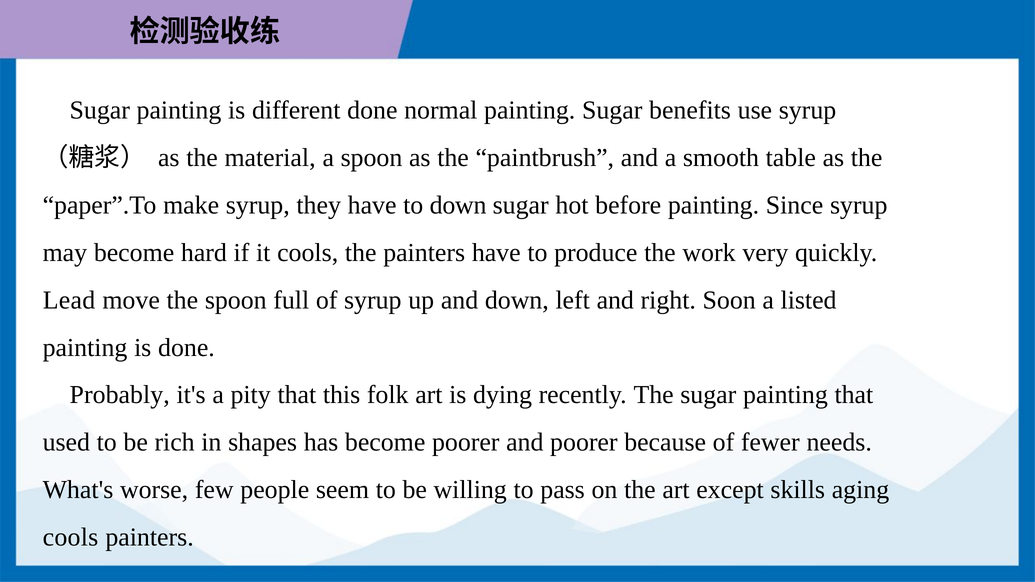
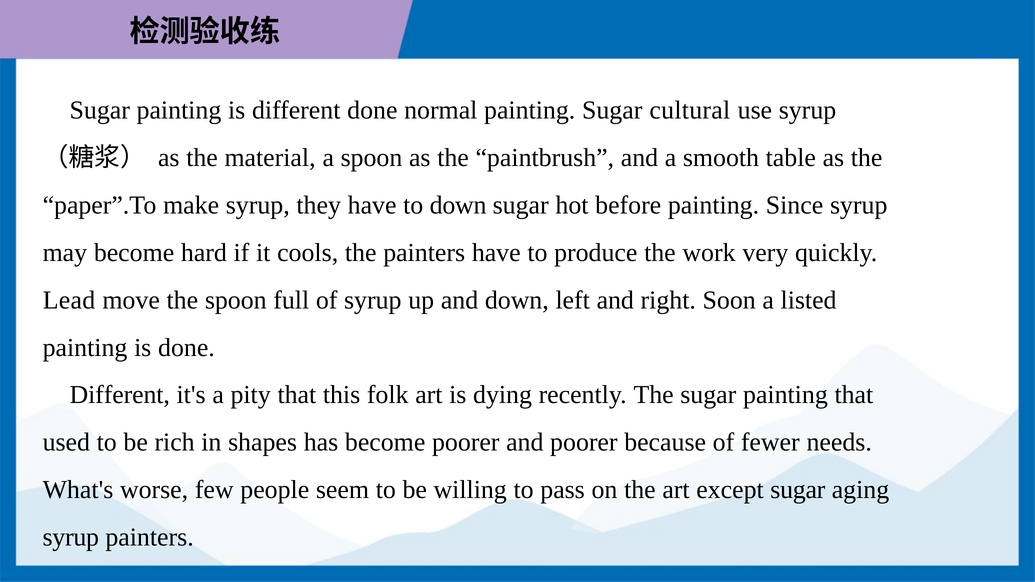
benefits: benefits -> cultural
Probably at (120, 395): Probably -> Different
except skills: skills -> sugar
cools at (71, 537): cools -> syrup
